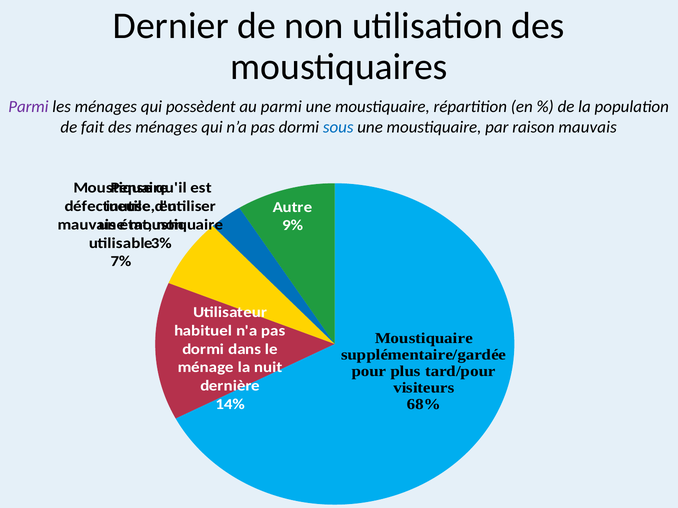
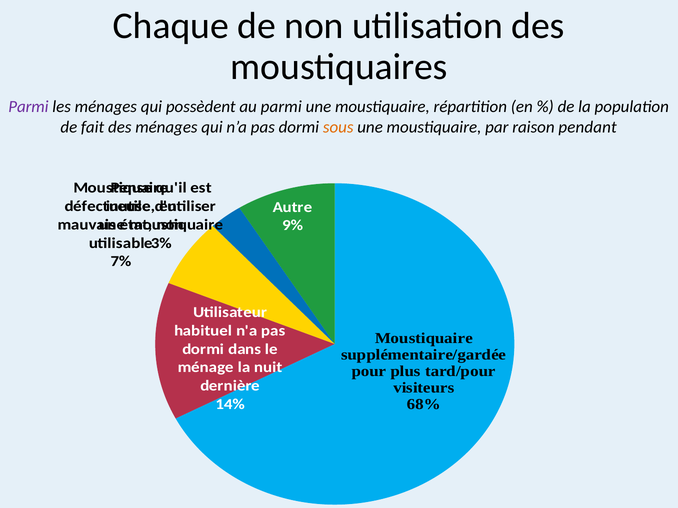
Dernier: Dernier -> Chaque
sous colour: blue -> orange
raison mauvais: mauvais -> pendant
